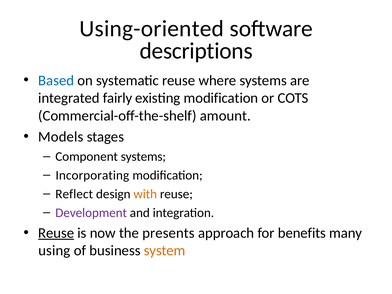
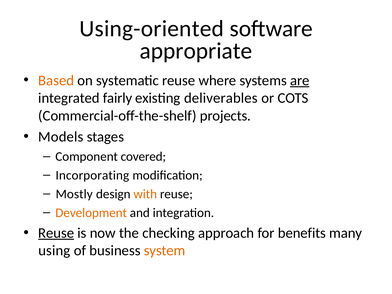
descriptions: descriptions -> appropriate
Based colour: blue -> orange
are underline: none -> present
existing modification: modification -> deliverables
amount: amount -> projects
Component systems: systems -> covered
Reflect: Reflect -> Mostly
Development colour: purple -> orange
presents: presents -> checking
